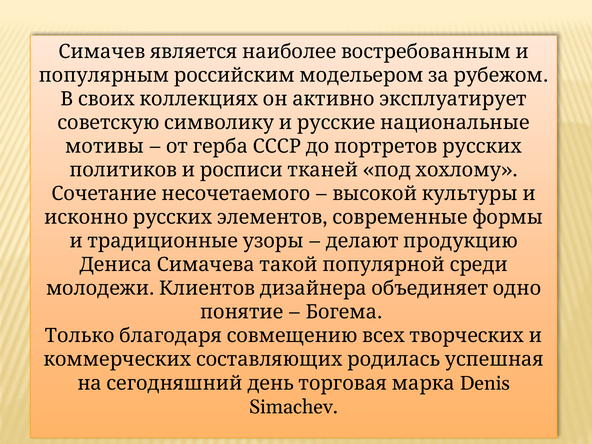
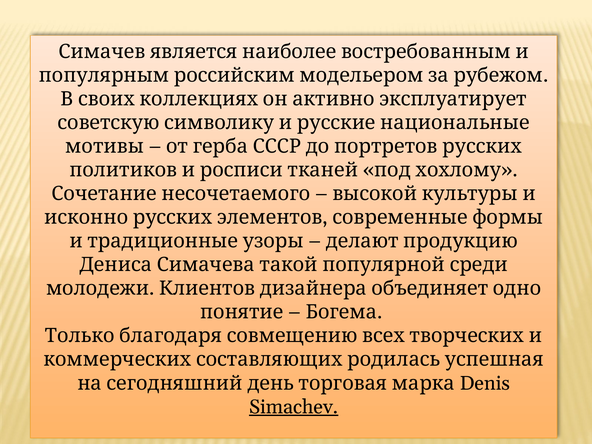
Simachev underline: none -> present
